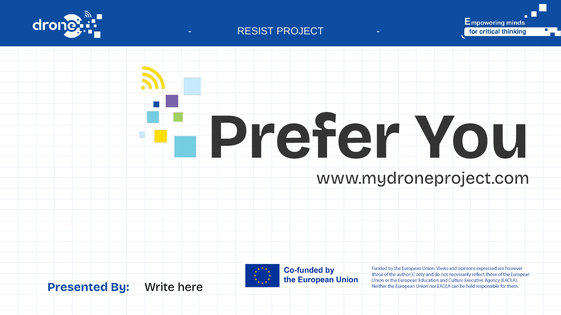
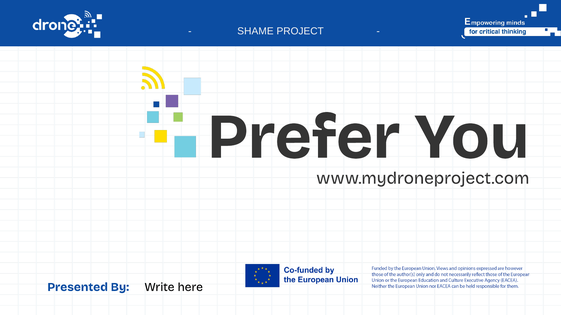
RESIST: RESIST -> SHAME
